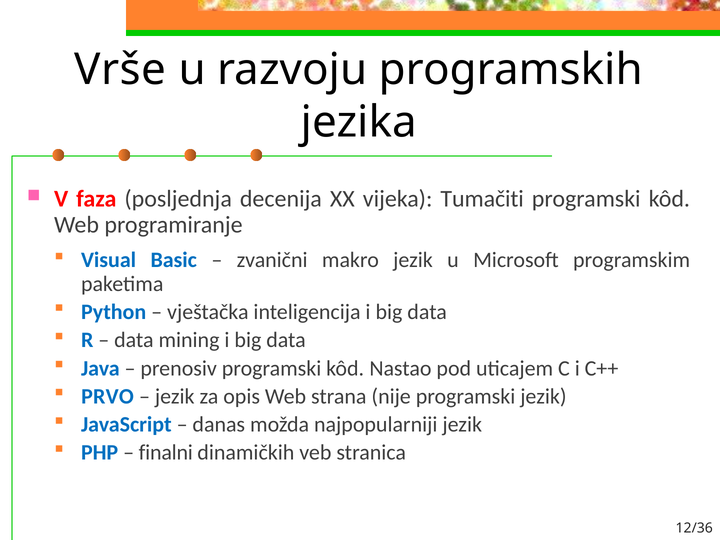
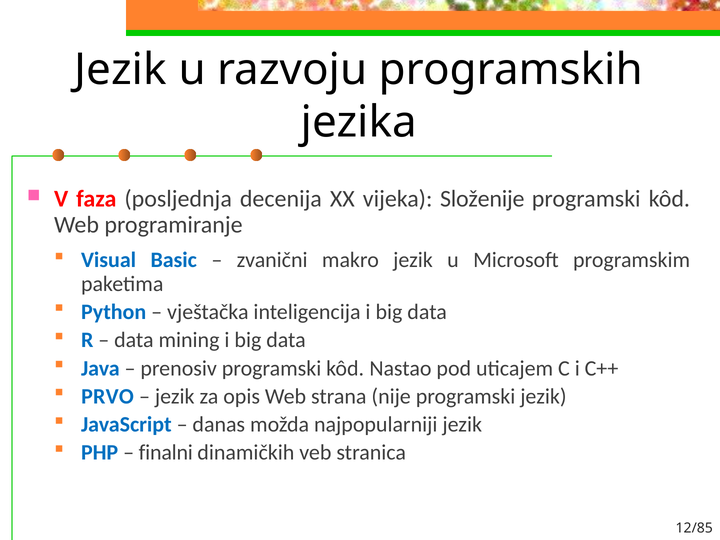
Vrše at (120, 70): Vrše -> Jezik
Tumačiti: Tumačiti -> Složenije
12/36: 12/36 -> 12/85
